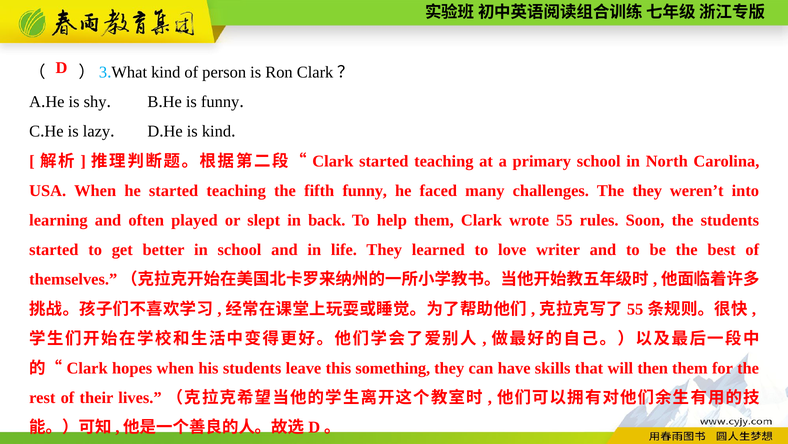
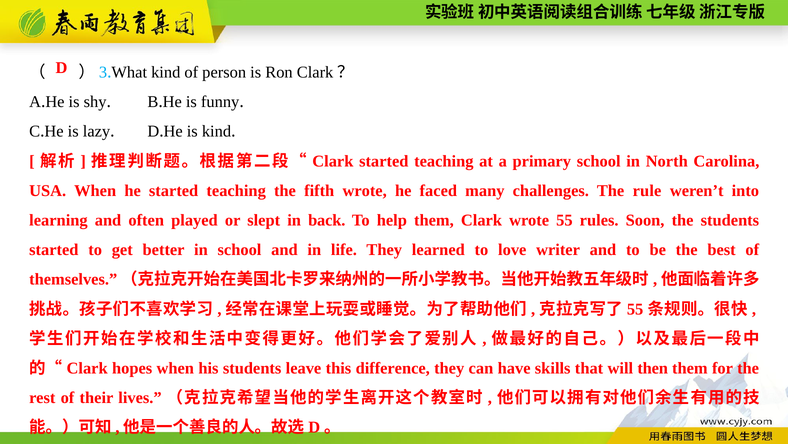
fifth funny: funny -> wrote
The they: they -> rule
something: something -> difference
